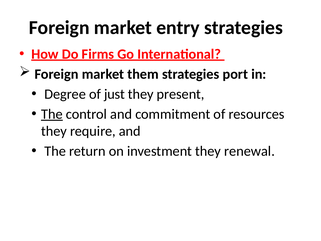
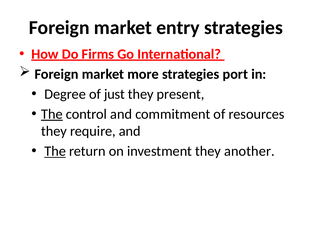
them: them -> more
The at (55, 151) underline: none -> present
renewal: renewal -> another
